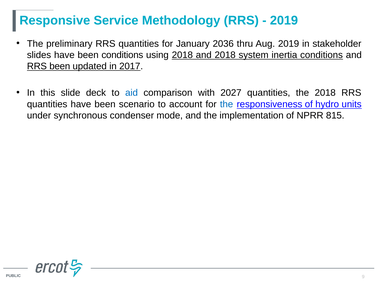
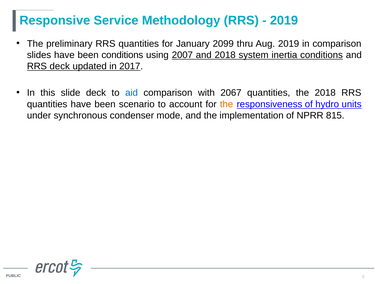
2036: 2036 -> 2099
in stakeholder: stakeholder -> comparison
using 2018: 2018 -> 2007
RRS been: been -> deck
2027: 2027 -> 2067
the at (227, 104) colour: blue -> orange
